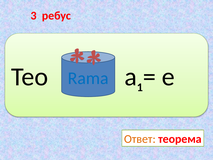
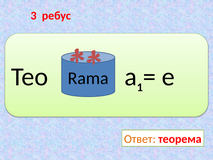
Rama colour: blue -> black
